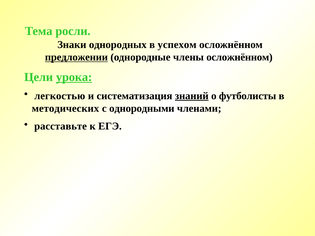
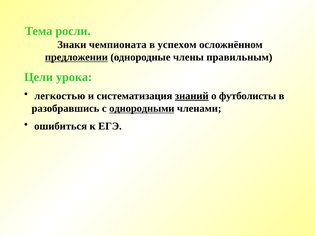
однородных: однородных -> чемпионата
члены осложнённом: осложнённом -> правильным
урока underline: present -> none
методических: методических -> разобравшись
однородными underline: none -> present
расставьте: расставьте -> ошибиться
